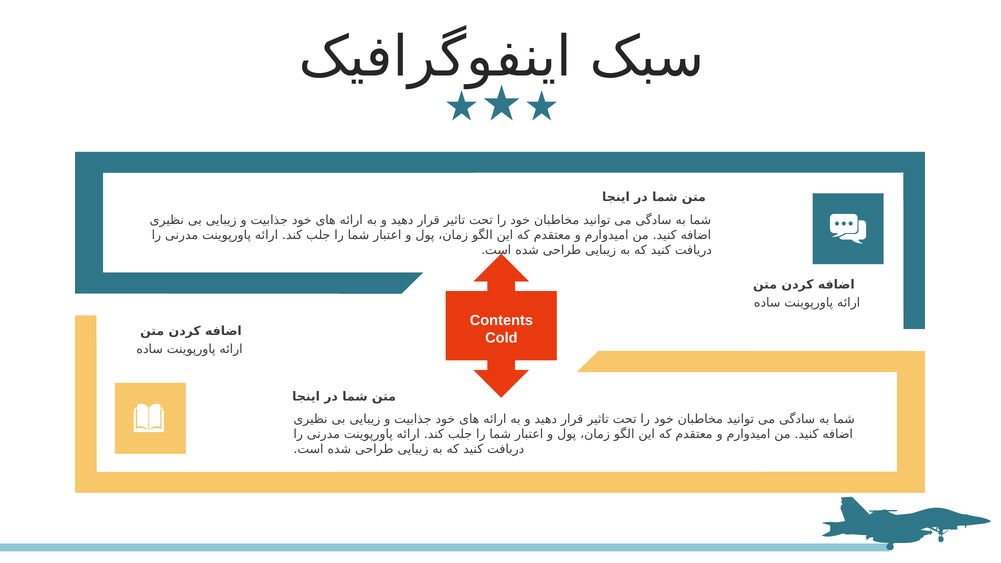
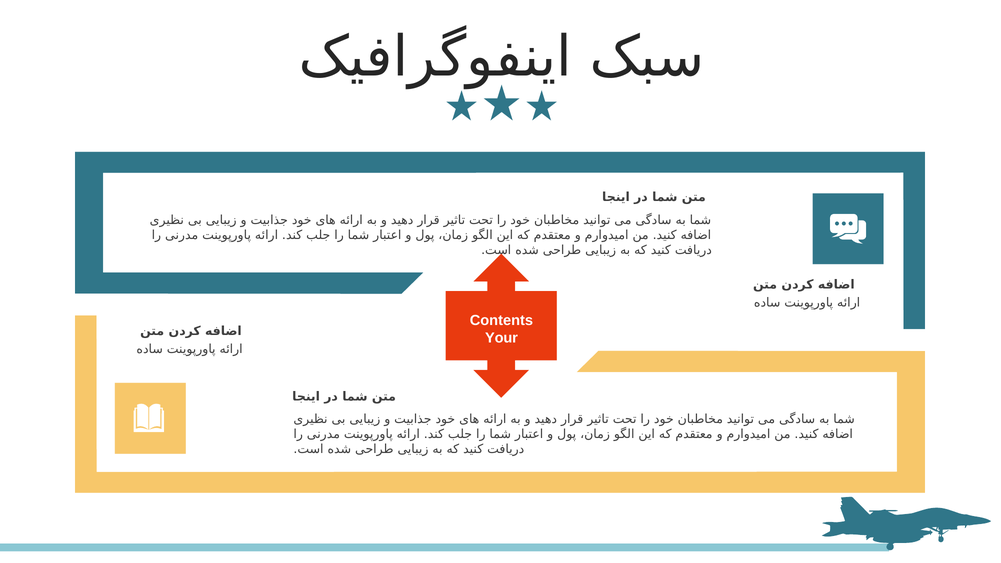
Cold: Cold -> Your
